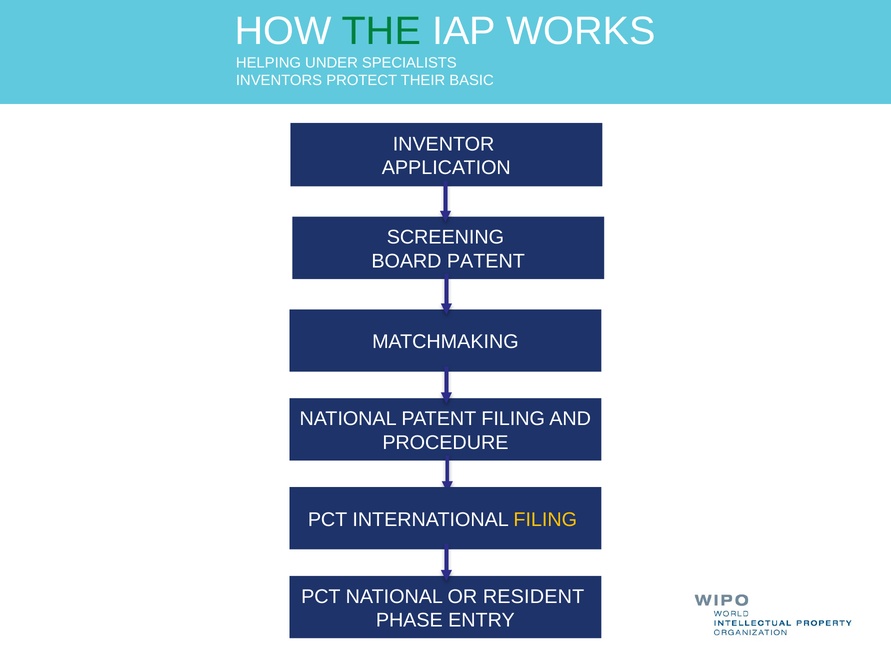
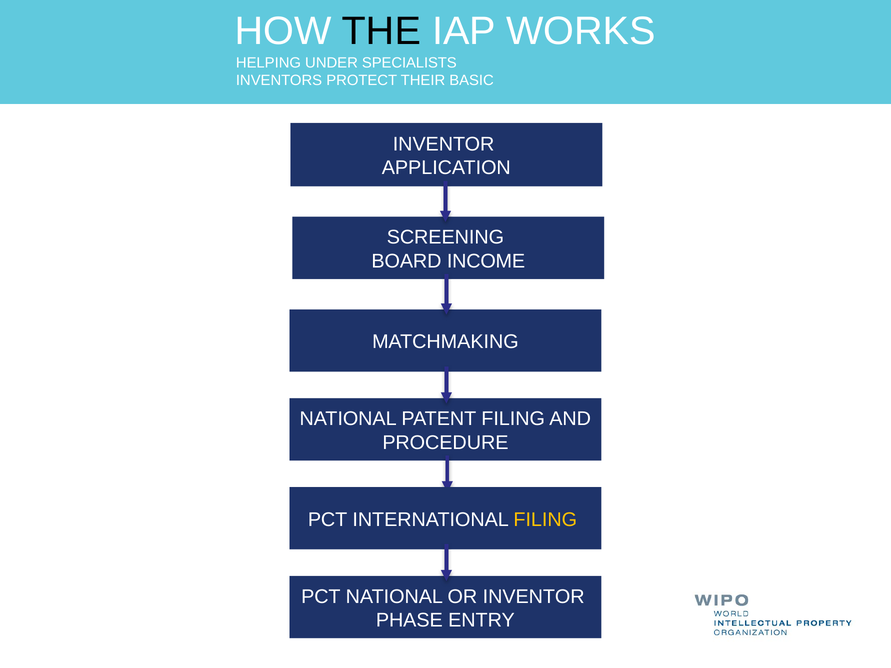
THE colour: green -> black
BOARD PATENT: PATENT -> INCOME
OR RESIDENT: RESIDENT -> INVENTOR
